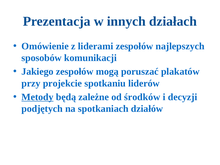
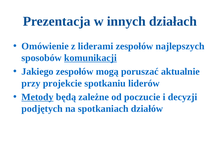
komunikacji underline: none -> present
plakatów: plakatów -> aktualnie
środków: środków -> poczucie
